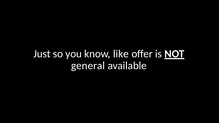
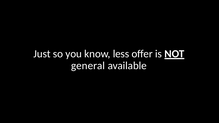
like: like -> less
